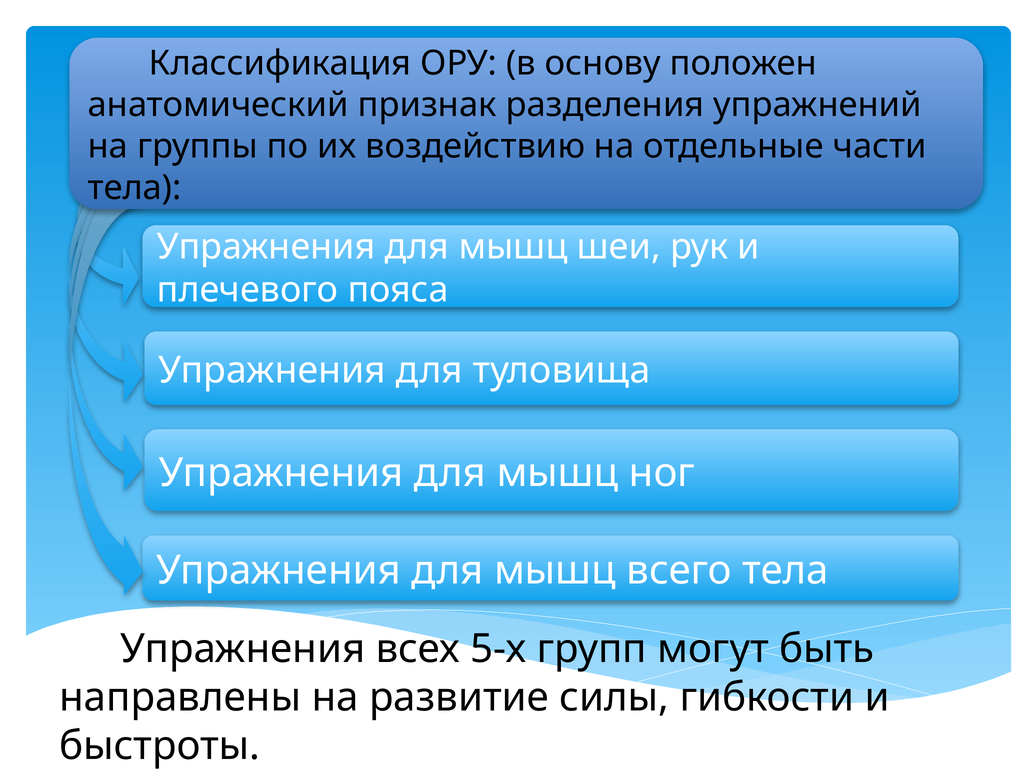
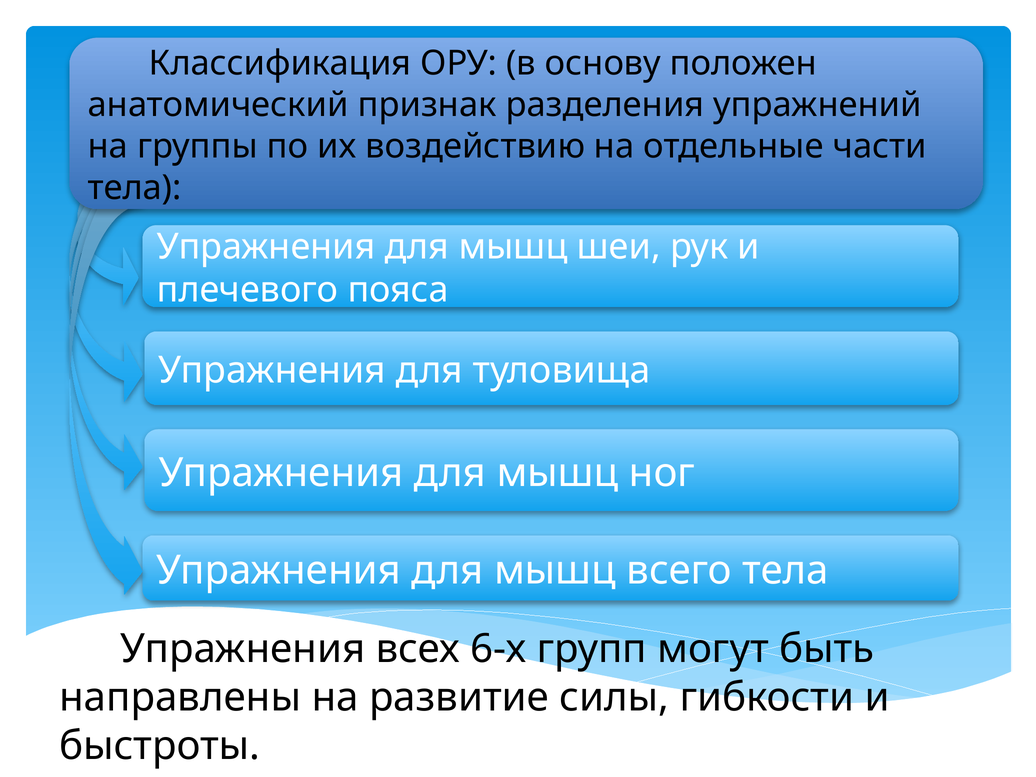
5-х: 5-х -> 6-х
